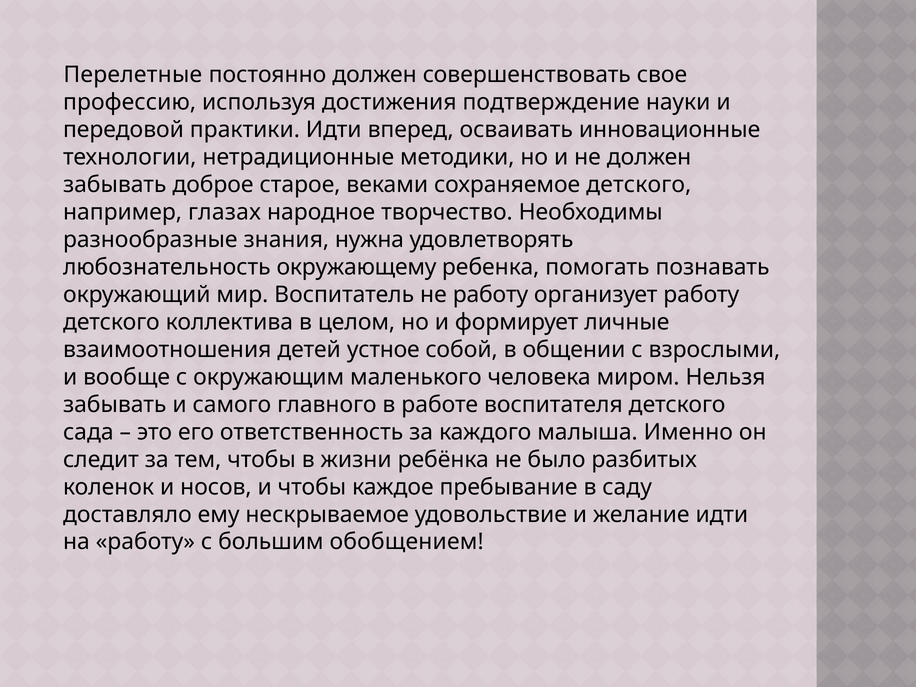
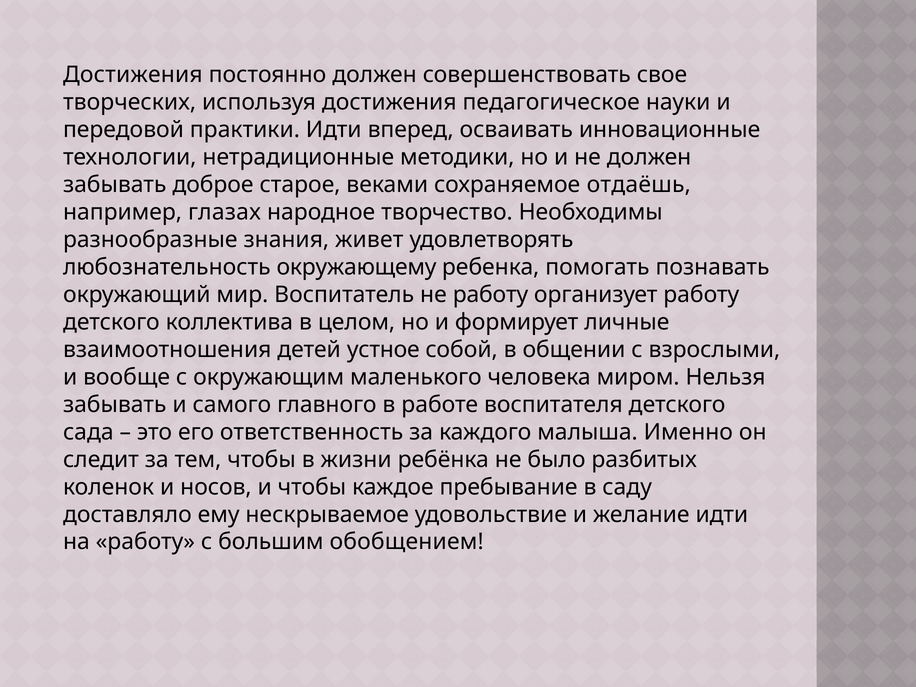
Перелетные at (133, 75): Перелетные -> Достижения
профессию: профессию -> творческих
подтверждение: подтверждение -> педагогическое
сохраняемое детского: детского -> отдаёшь
нужна: нужна -> живет
